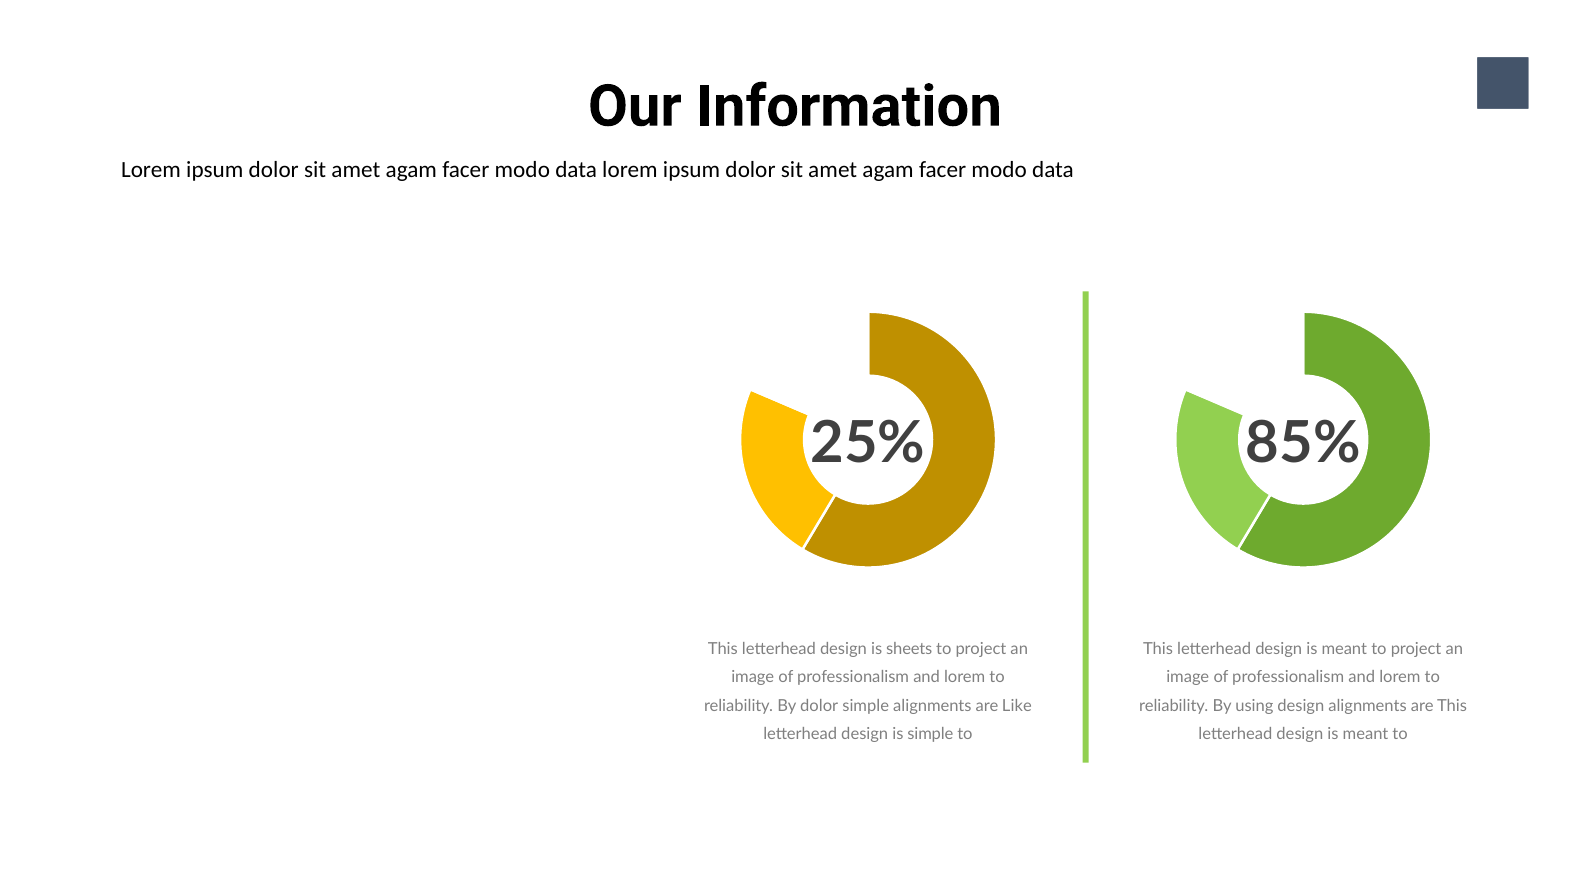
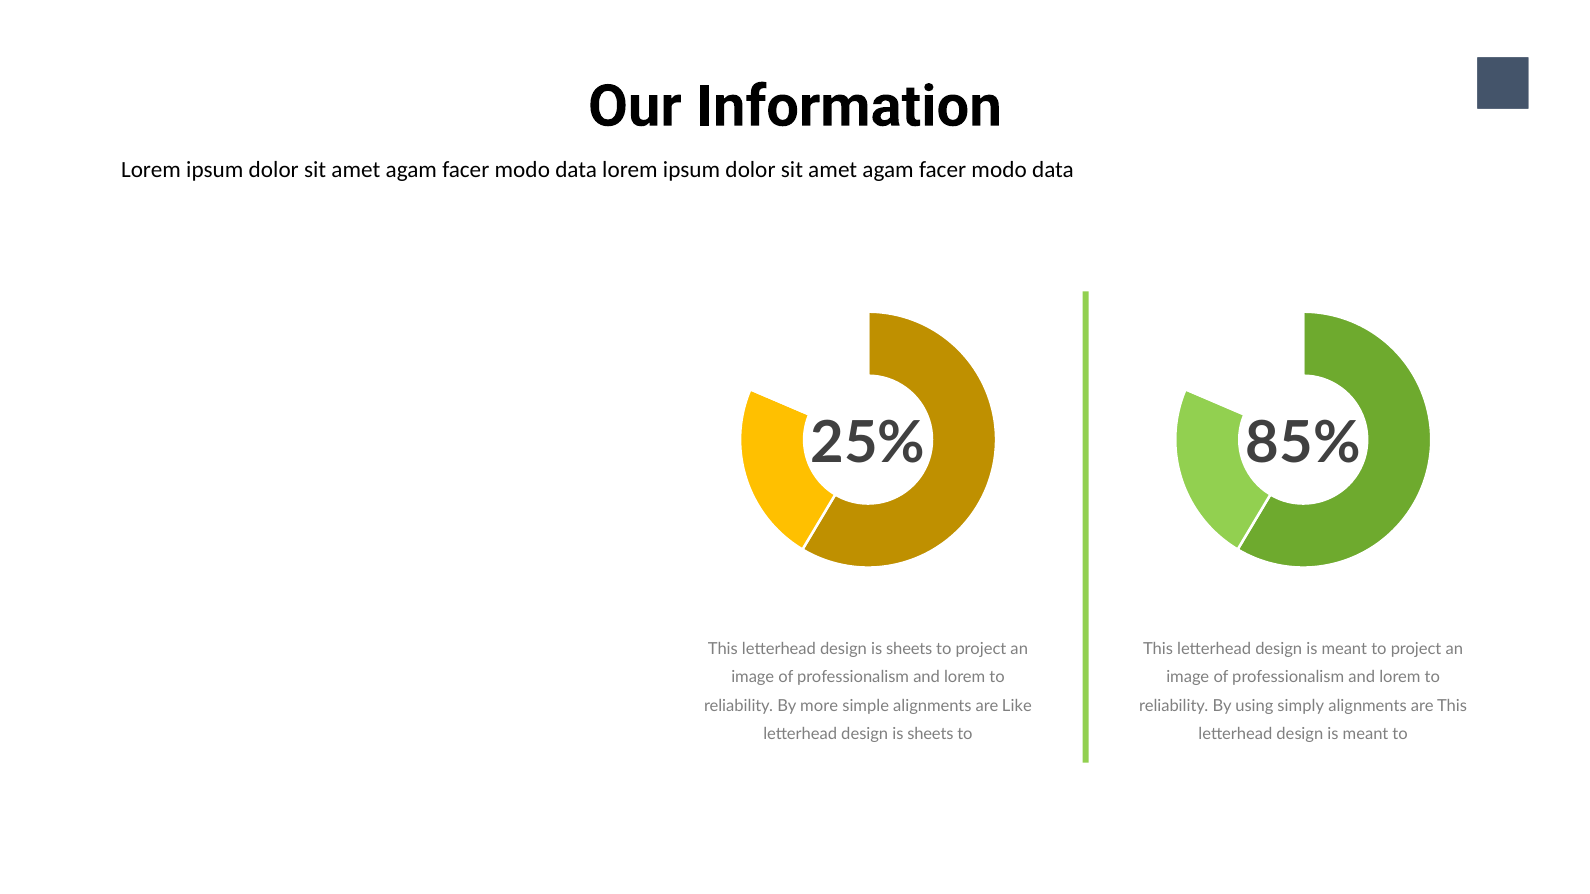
By dolor: dolor -> more
using design: design -> simply
simple at (930, 734): simple -> sheets
